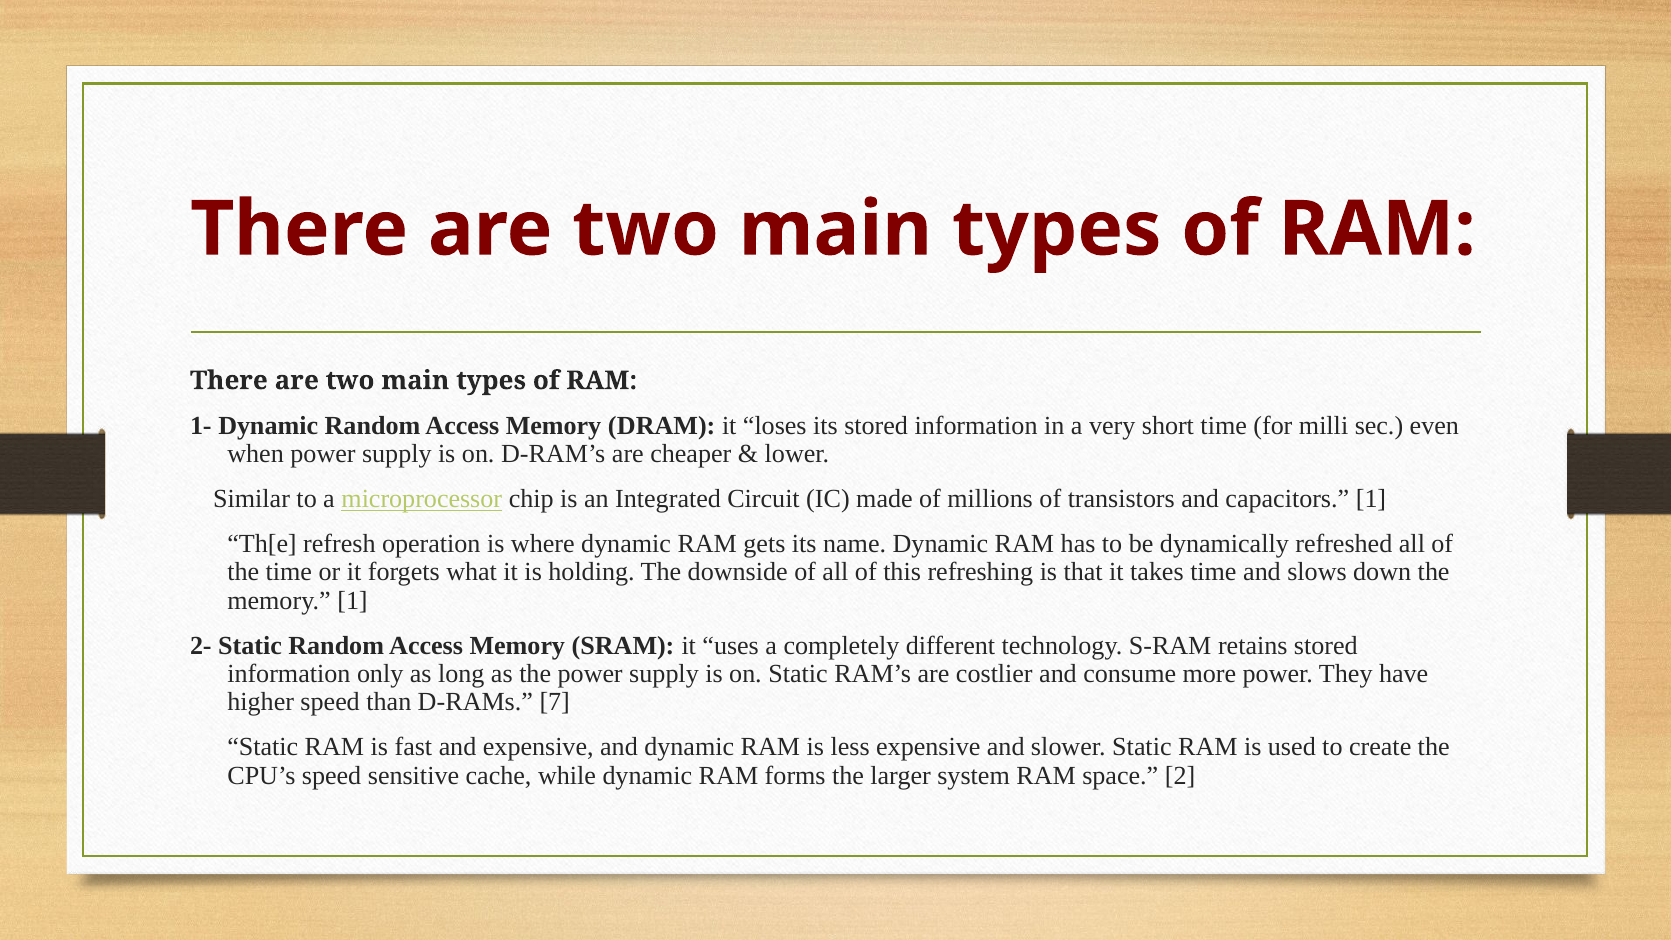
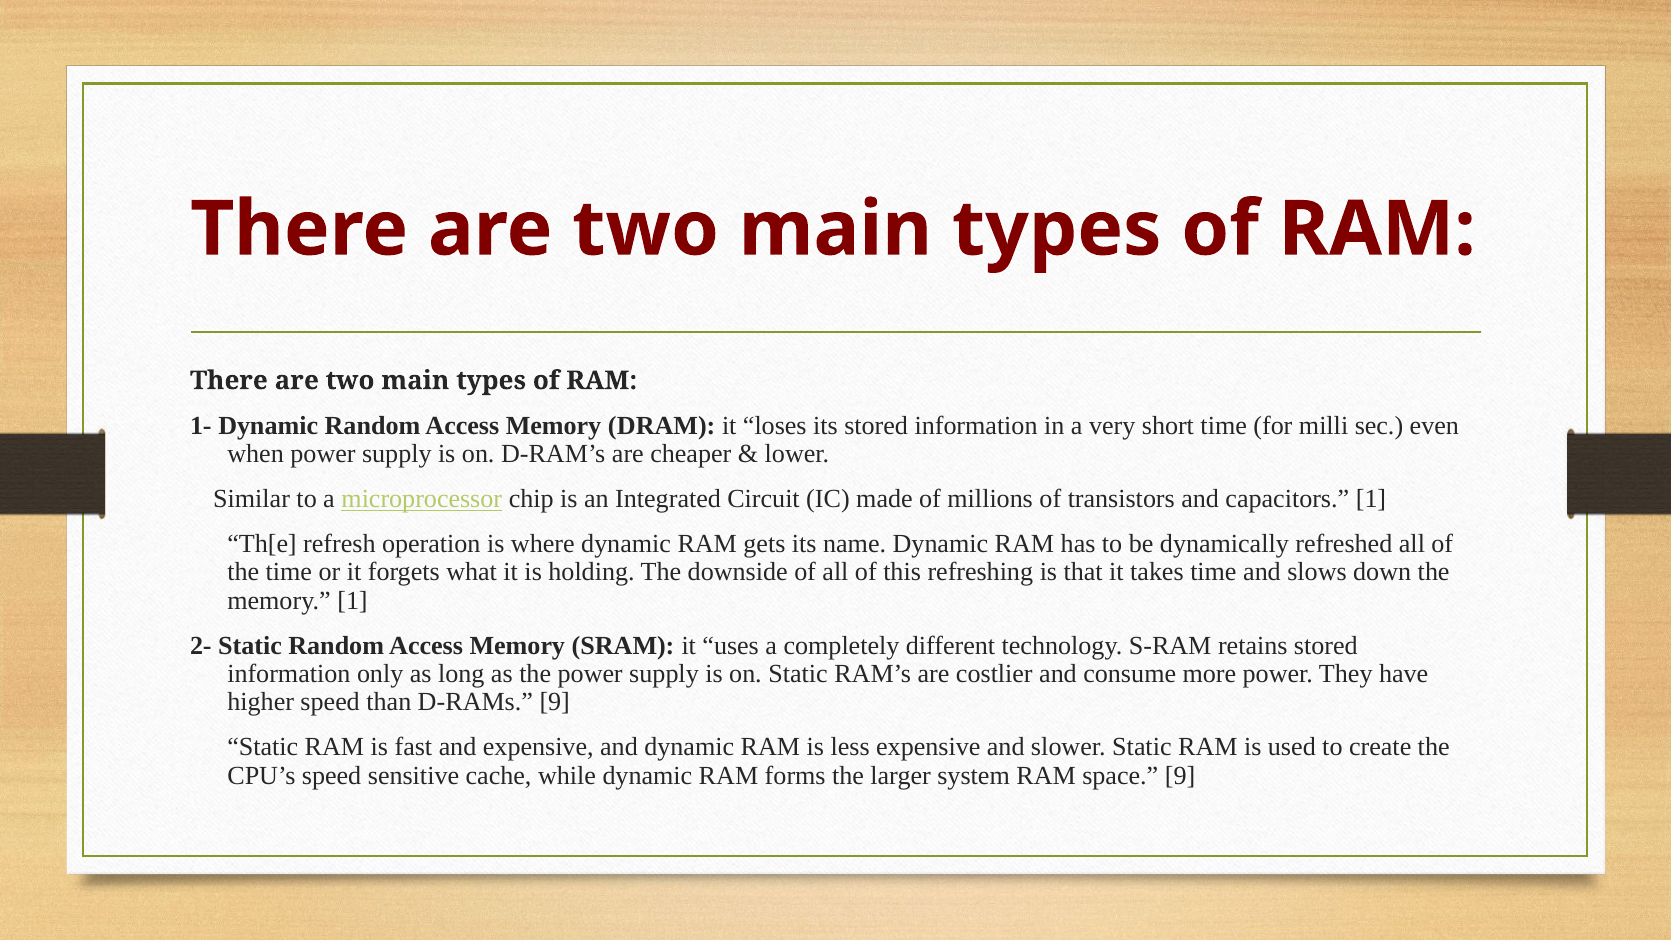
D-RAMs 7: 7 -> 9
space 2: 2 -> 9
